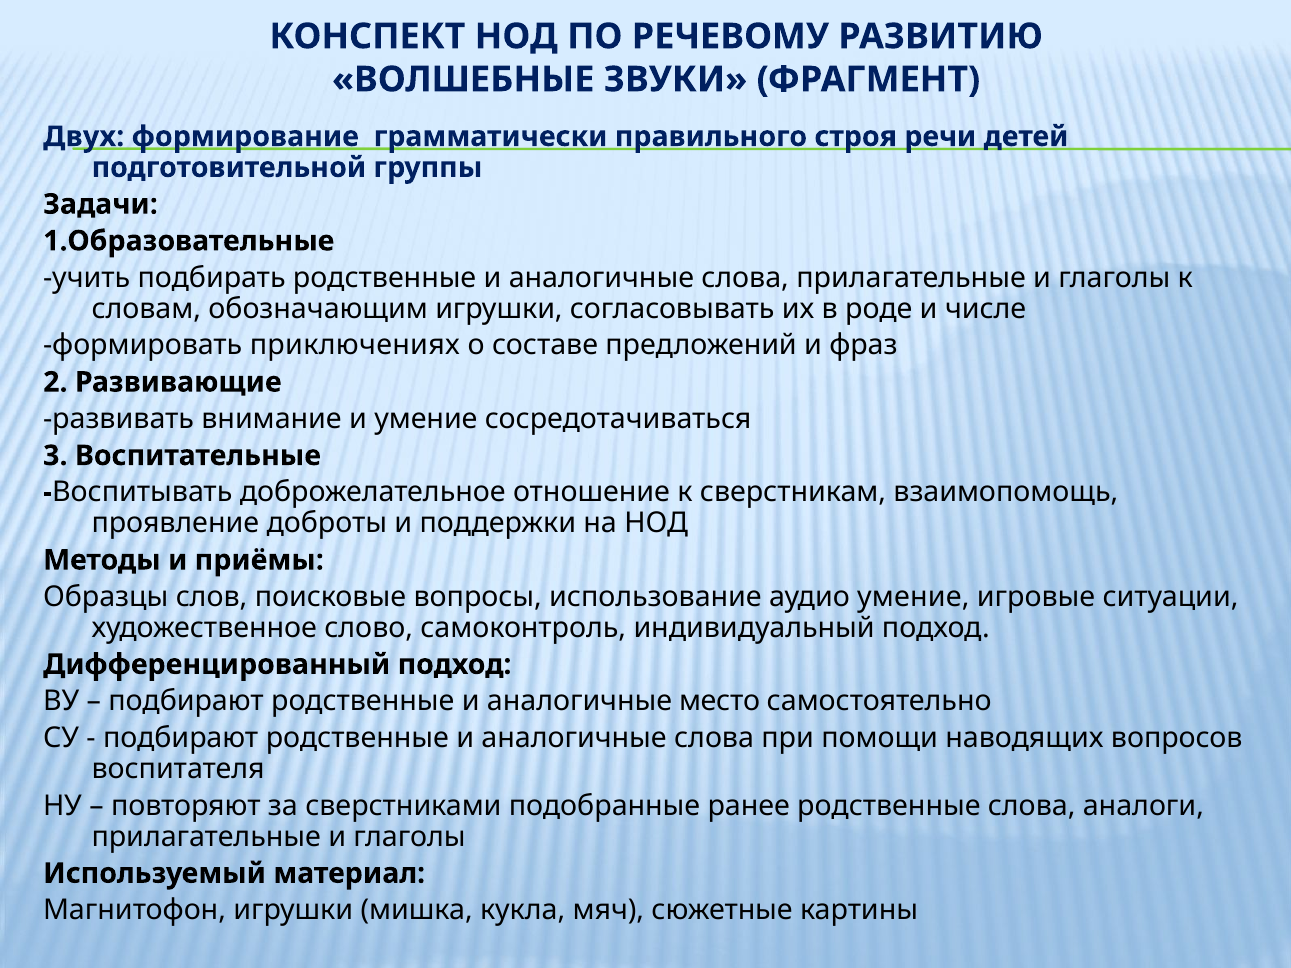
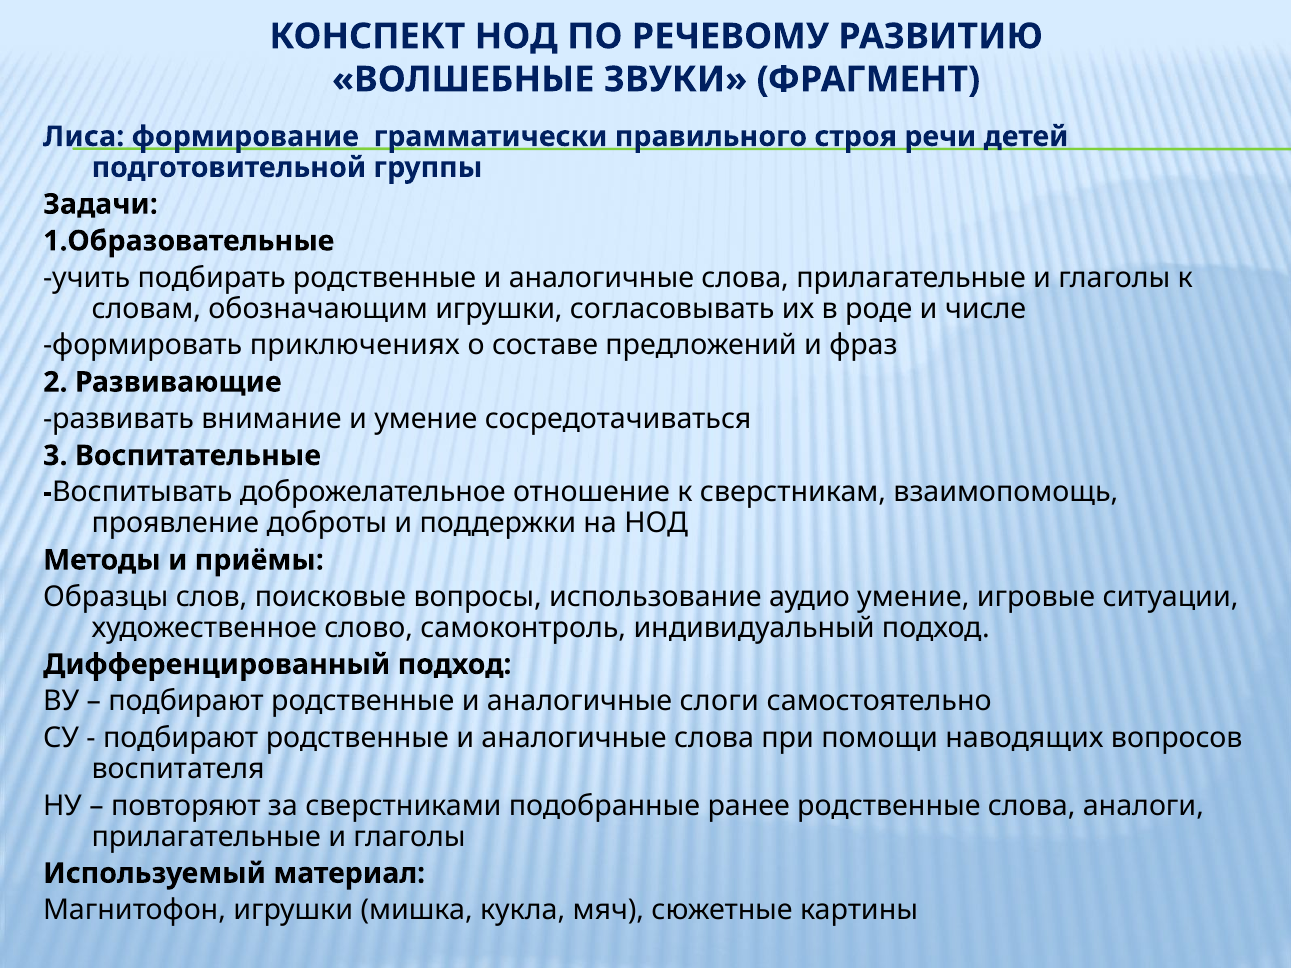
Двух: Двух -> Лиса
место: место -> слоги
